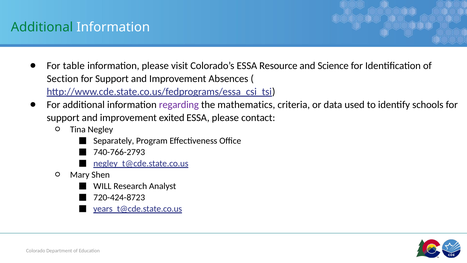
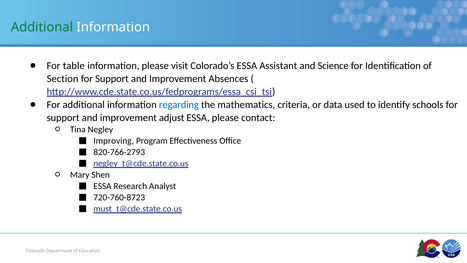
Resource: Resource -> Assistant
regarding colour: purple -> blue
exited: exited -> adjust
Separately: Separately -> Improving
740-766-2793: 740-766-2793 -> 820-766-2793
WILL at (102, 186): WILL -> ESSA
720-424-8723: 720-424-8723 -> 720-760-8723
years_t@cde.state.co.us: years_t@cde.state.co.us -> must_t@cde.state.co.us
